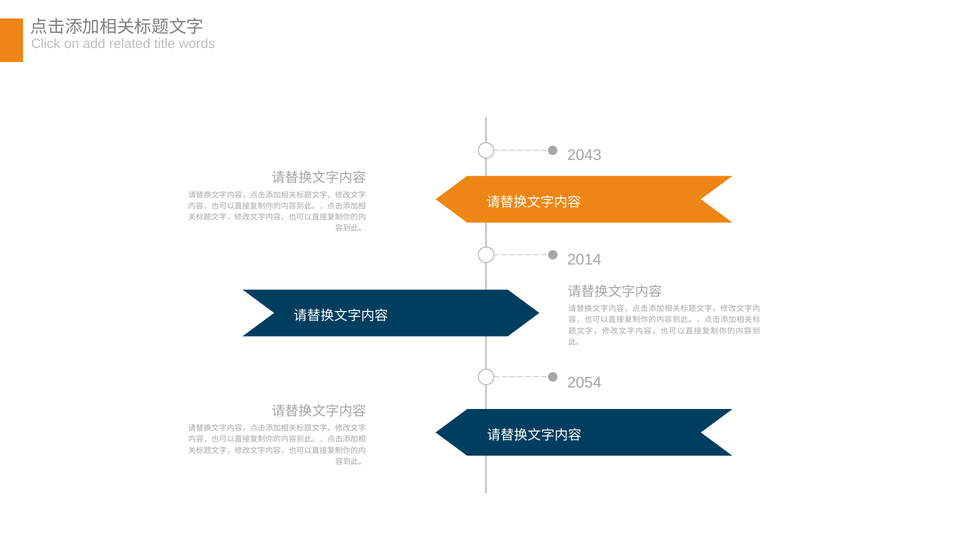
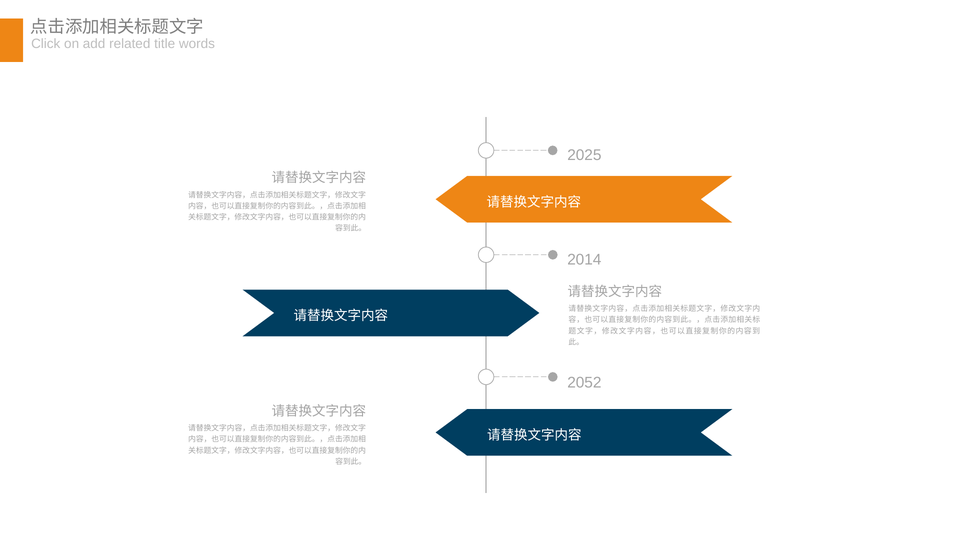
2043: 2043 -> 2025
2054: 2054 -> 2052
